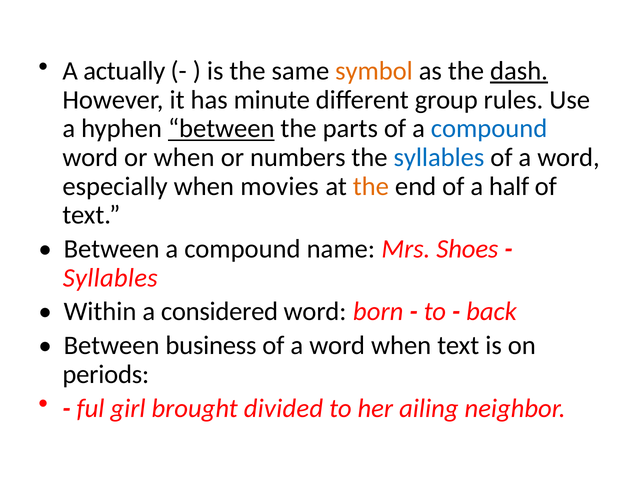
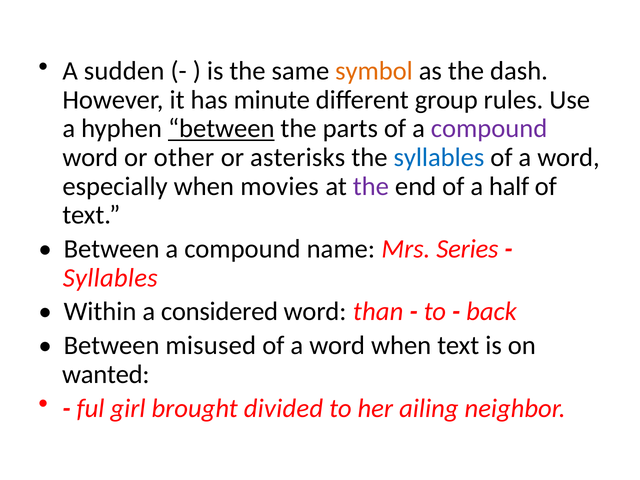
actually: actually -> sudden
dash underline: present -> none
compound at (489, 129) colour: blue -> purple
or when: when -> other
numbers: numbers -> asterisks
the at (371, 186) colour: orange -> purple
Shoes: Shoes -> Series
born: born -> than
business: business -> misused
periods: periods -> wanted
